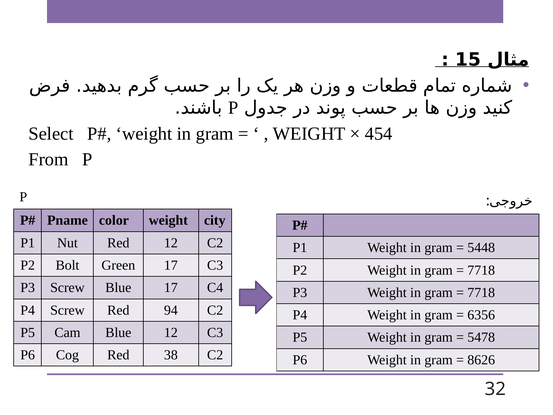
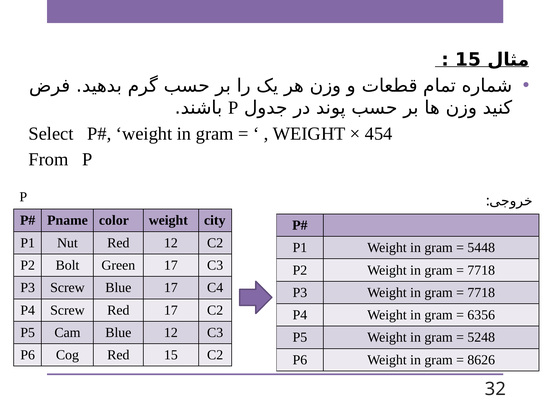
Red 94: 94 -> 17
5478: 5478 -> 5248
Red 38: 38 -> 15
